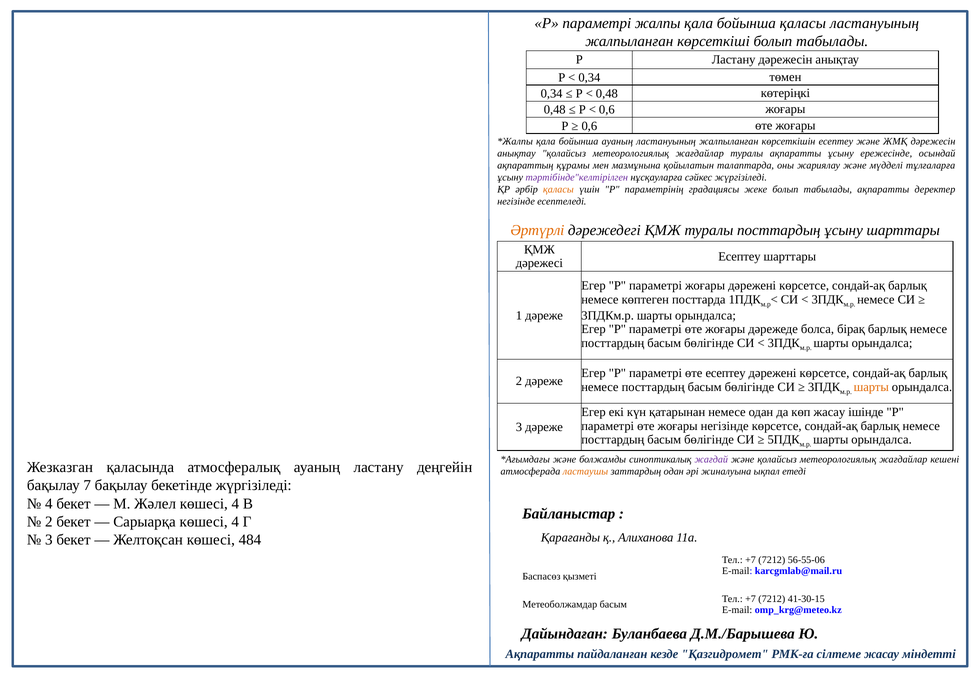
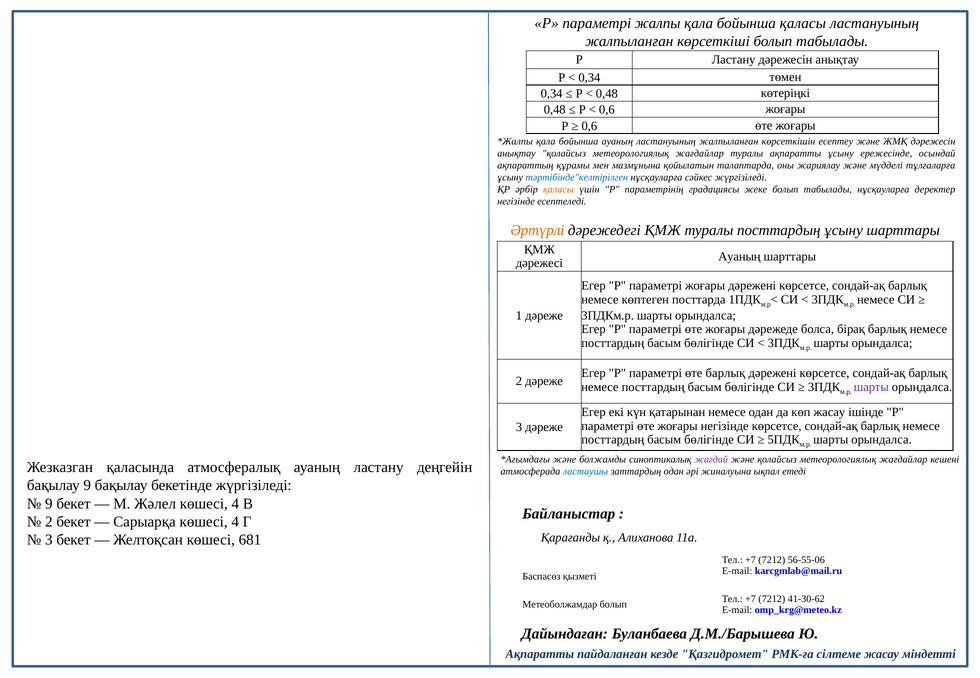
тәртібінде"келтірілген colour: purple -> blue
табылады ақпаратты: ақпаратты -> нұсқауларға
Есептеу at (739, 257): Есептеу -> Ауаның
өте есептеу: есептеу -> барлық
шарты at (871, 387) colour: orange -> purple
ластаушы colour: orange -> blue
бақылау 7: 7 -> 9
4 at (49, 504): 4 -> 9
484: 484 -> 681
41-30-15: 41-30-15 -> 41-30-62
Метеоболжамдар басым: басым -> болып
